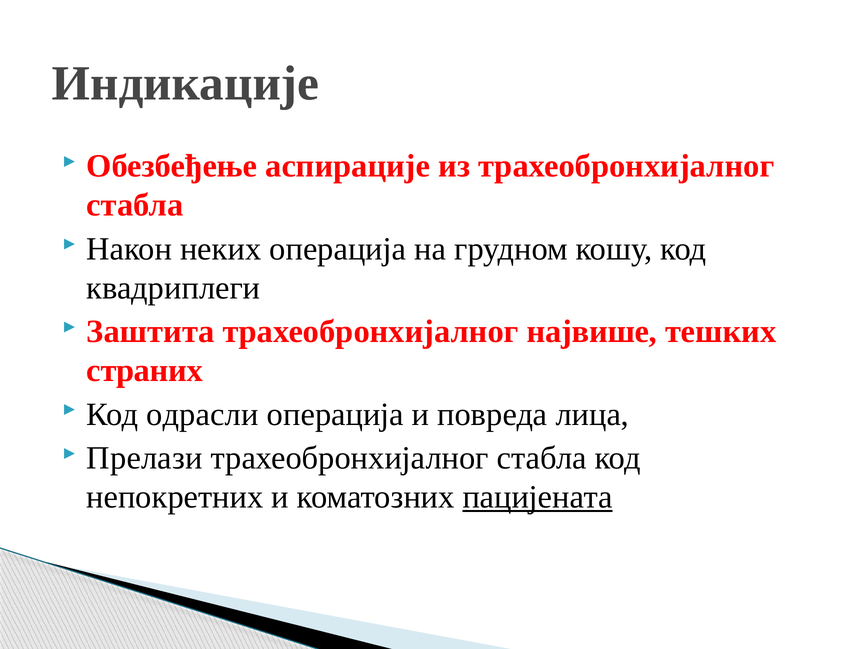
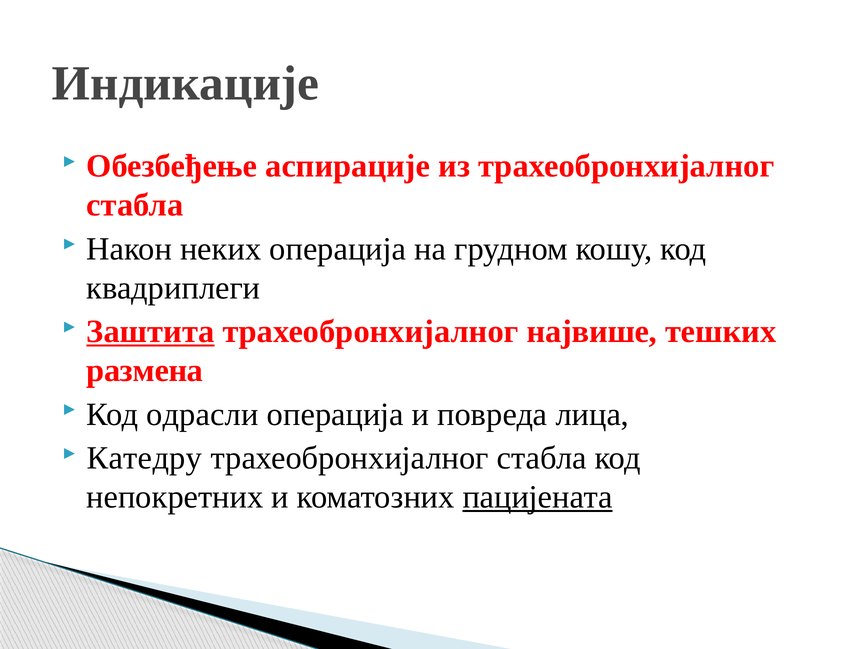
Заштита underline: none -> present
страних: страних -> размена
Прелази: Прелази -> Катедру
